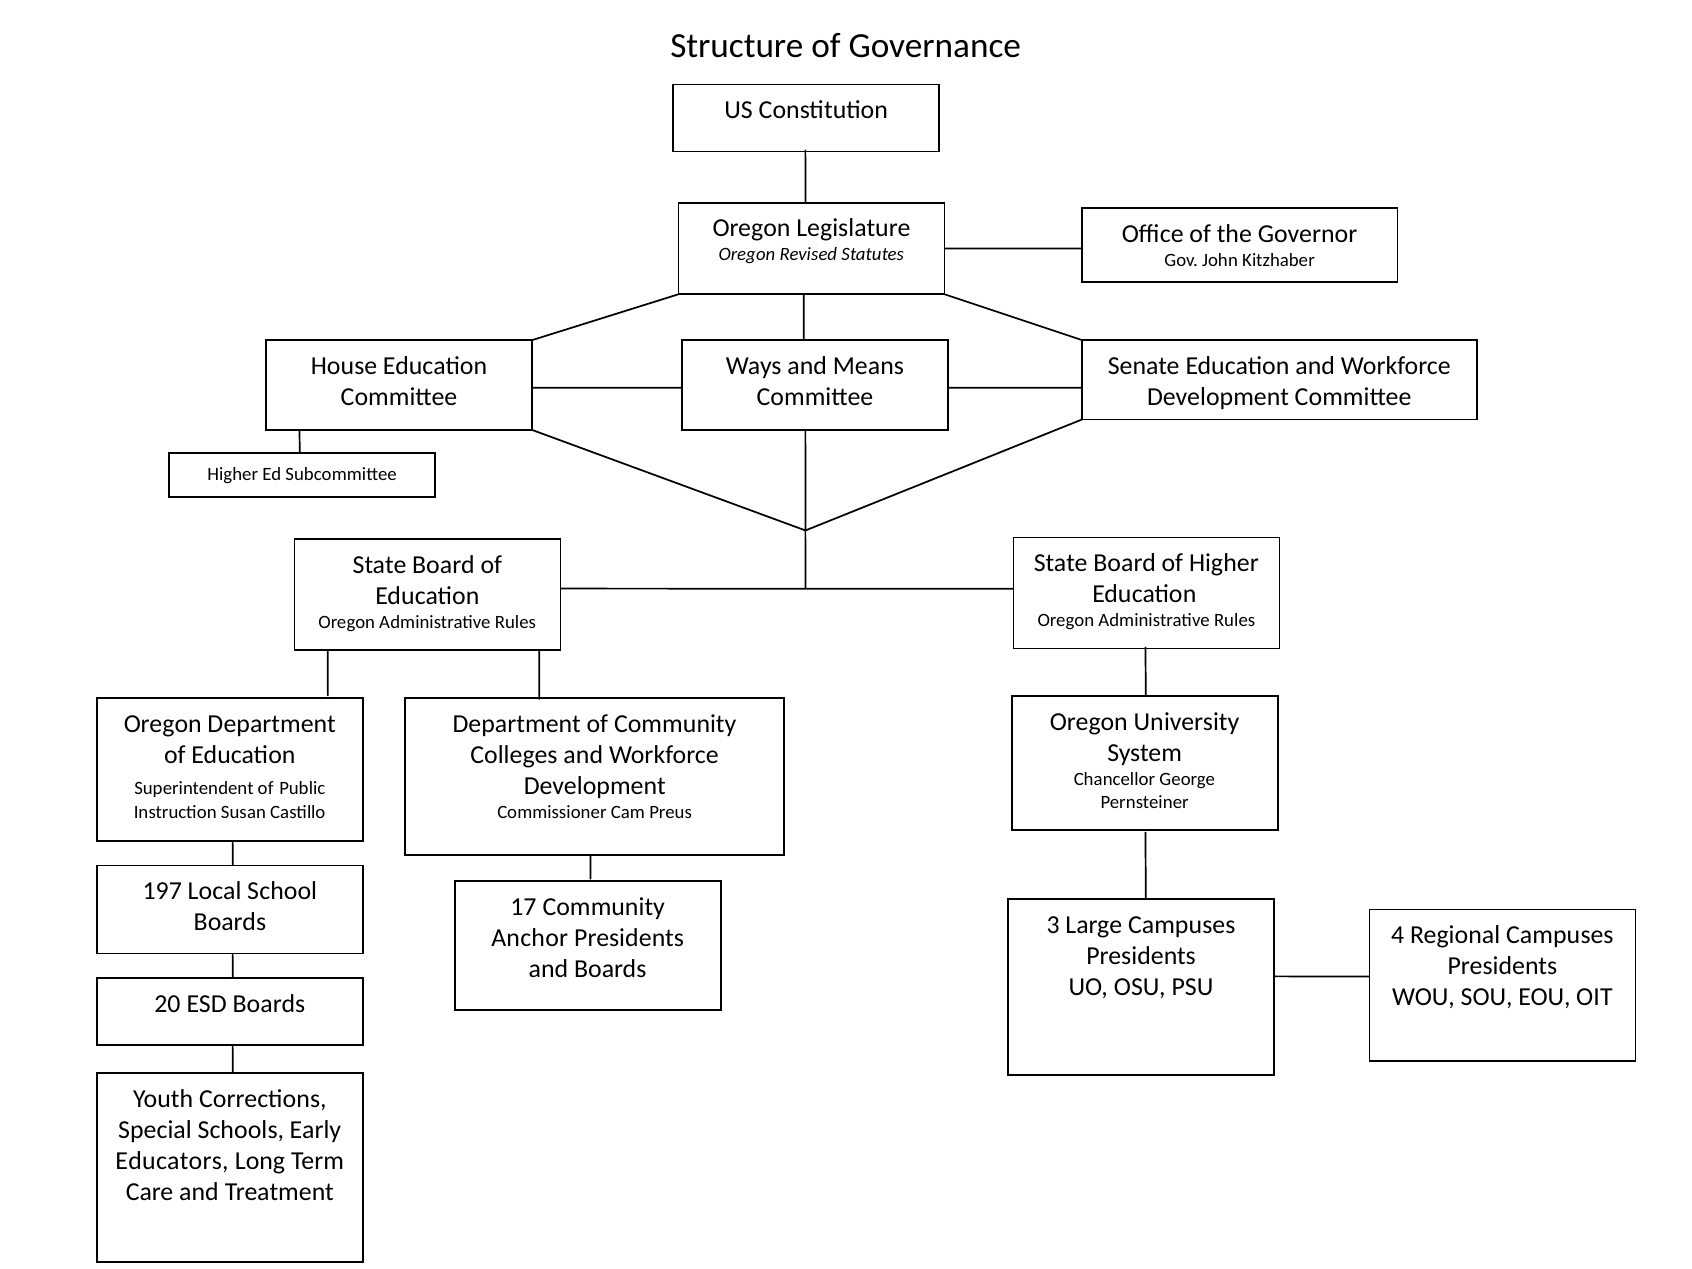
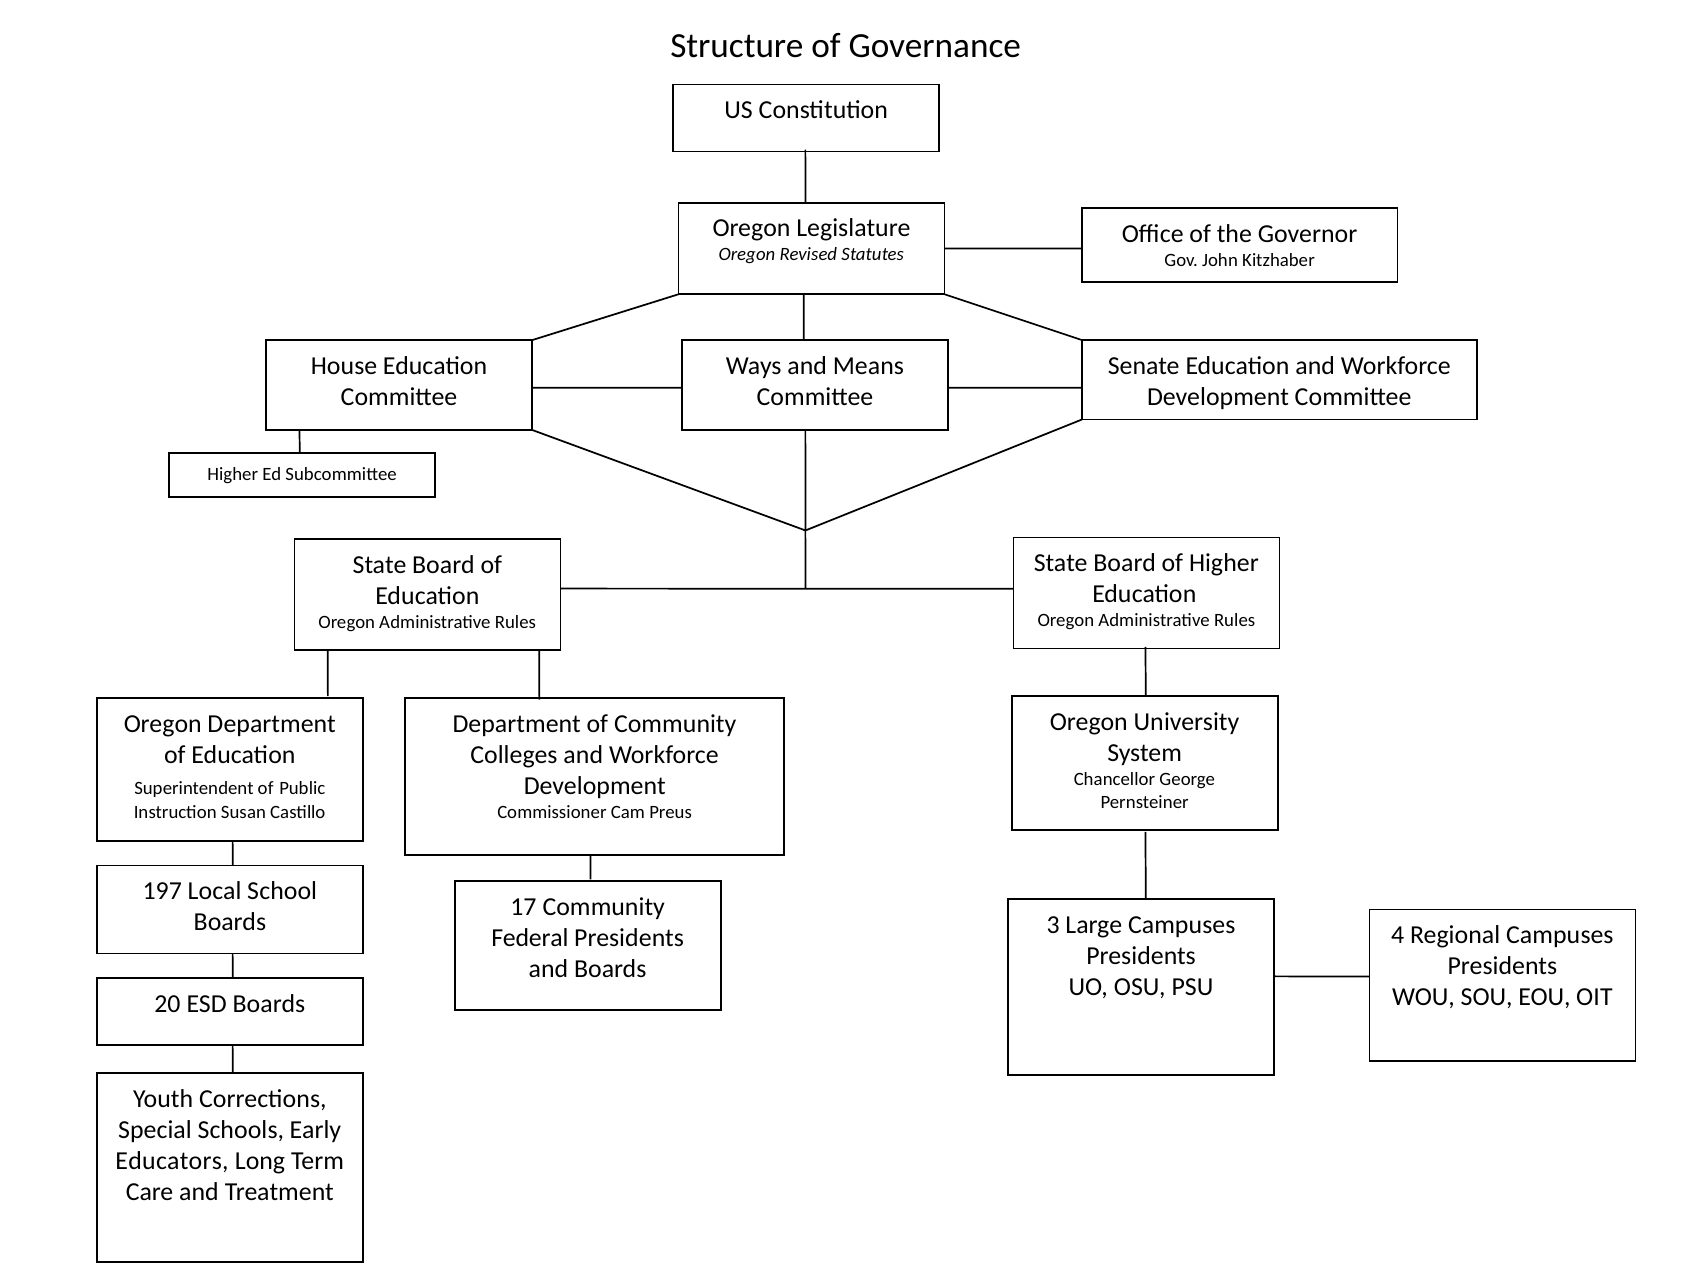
Anchor: Anchor -> Federal
